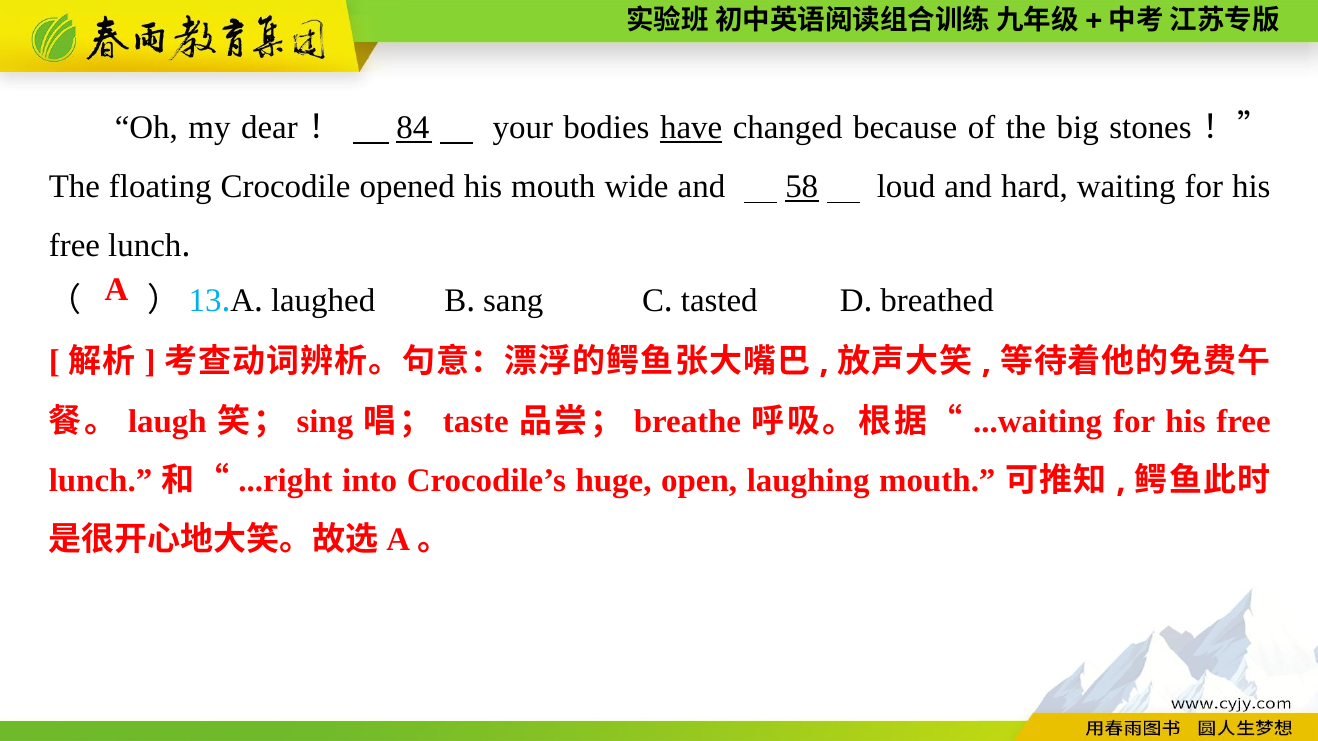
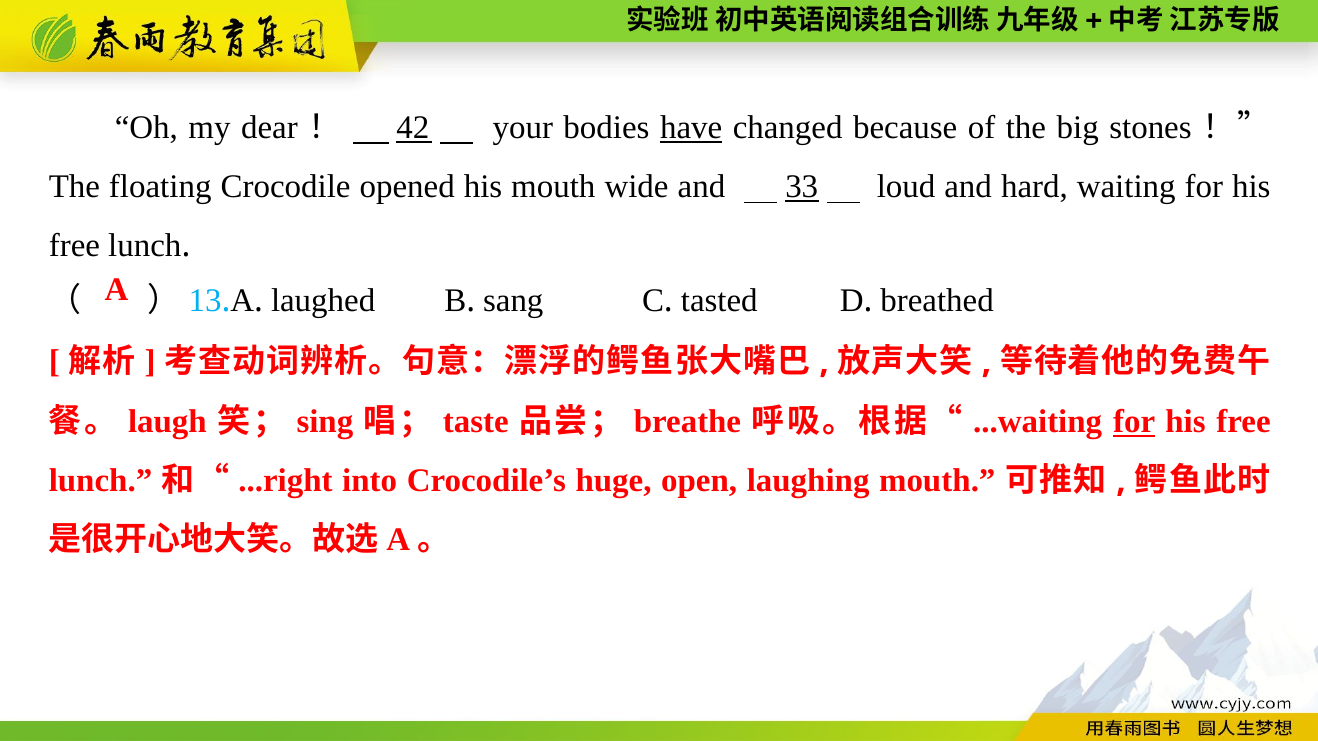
84: 84 -> 42
58: 58 -> 33
for at (1134, 422) underline: none -> present
